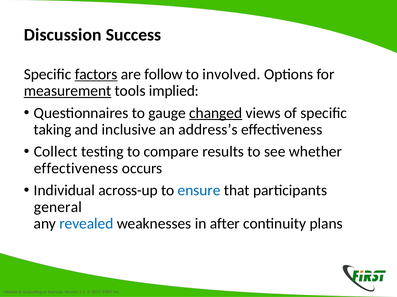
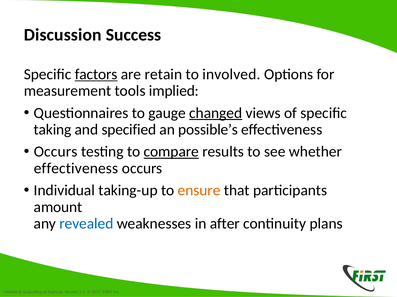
follow: follow -> retain
measurement underline: present -> none
inclusive: inclusive -> specified
address’s: address’s -> possible’s
Collect at (56, 152): Collect -> Occurs
compare underline: none -> present
across-up: across-up -> taking-up
ensure colour: blue -> orange
general: general -> amount
